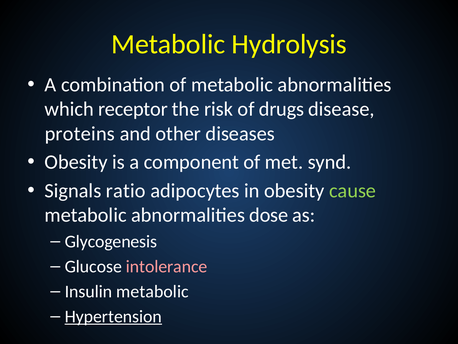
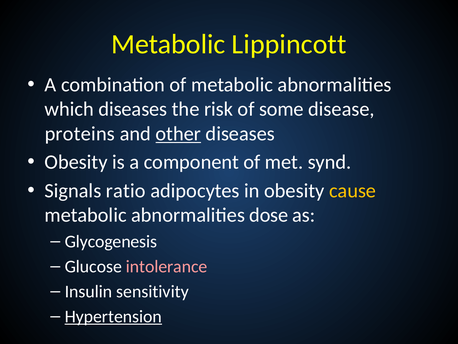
Hydrolysis: Hydrolysis -> Lippincott
which receptor: receptor -> diseases
drugs: drugs -> some
other underline: none -> present
cause colour: light green -> yellow
Insulin metabolic: metabolic -> sensitivity
